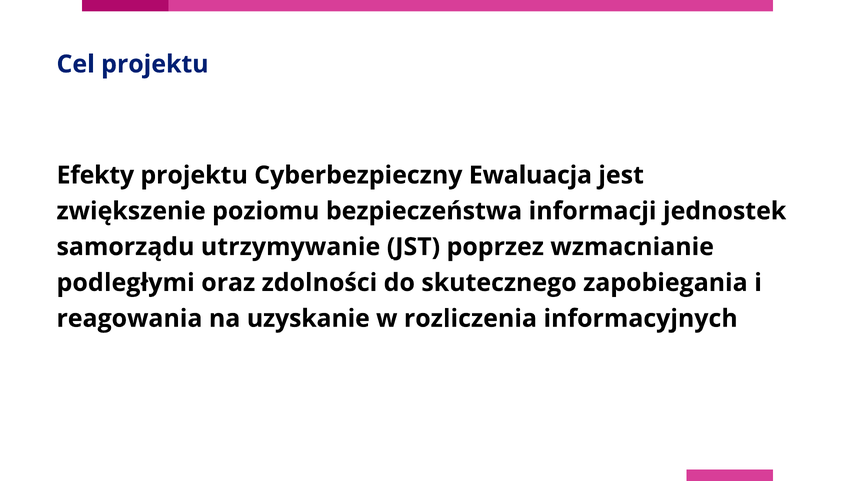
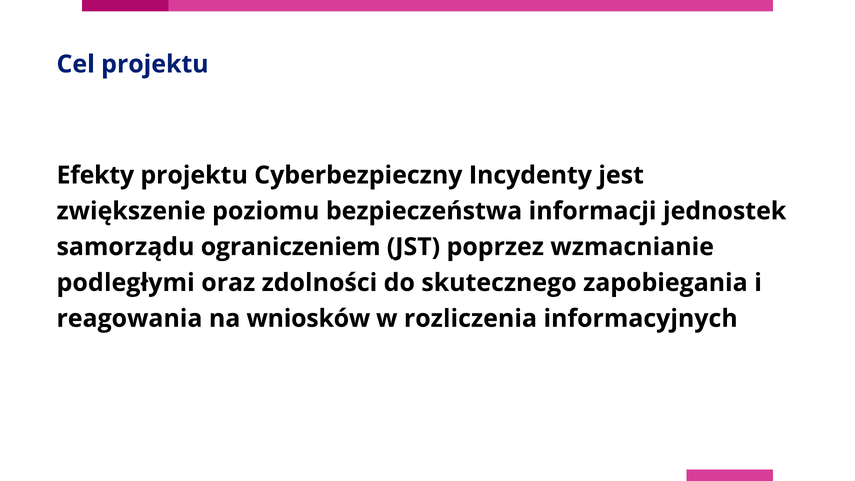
Ewaluacja: Ewaluacja -> Incydenty
utrzymywanie: utrzymywanie -> ograniczeniem
uzyskanie: uzyskanie -> wniosków
